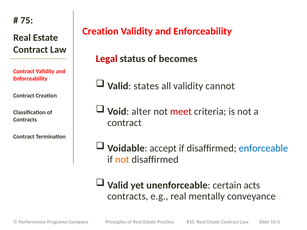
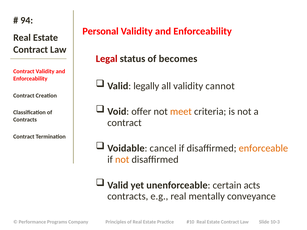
75: 75 -> 94
Creation at (100, 31): Creation -> Personal
states: states -> legally
alter: alter -> offer
meet colour: red -> orange
accept: accept -> cancel
enforceable colour: blue -> orange
